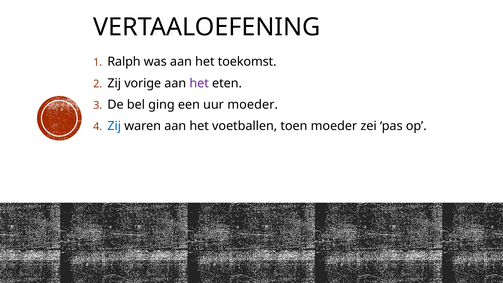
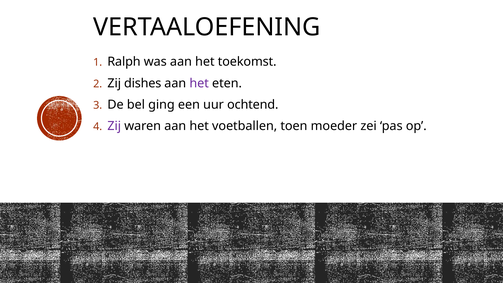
vorige: vorige -> dishes
uur moeder: moeder -> ochtend
Zij at (114, 126) colour: blue -> purple
